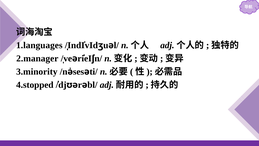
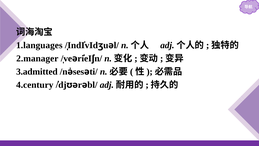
3.minority: 3.minority -> 3.admitted
4.stopped: 4.stopped -> 4.century
